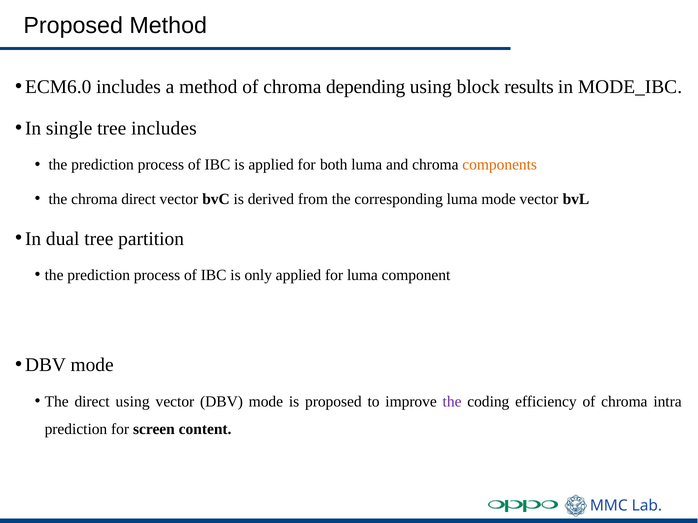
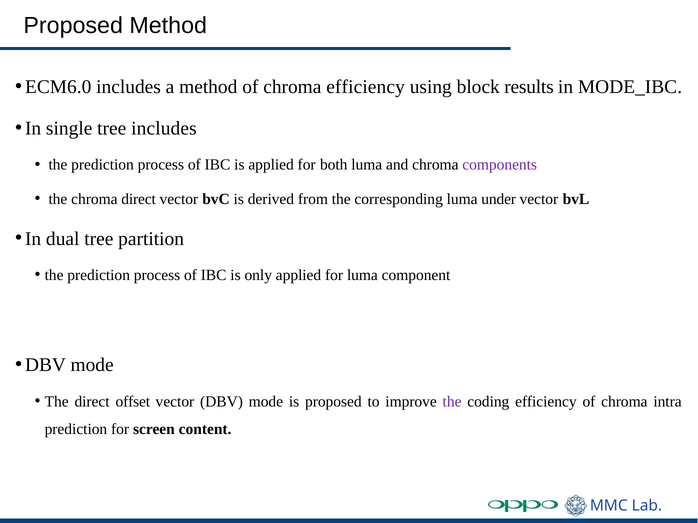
chroma depending: depending -> efficiency
components colour: orange -> purple
luma mode: mode -> under
direct using: using -> offset
